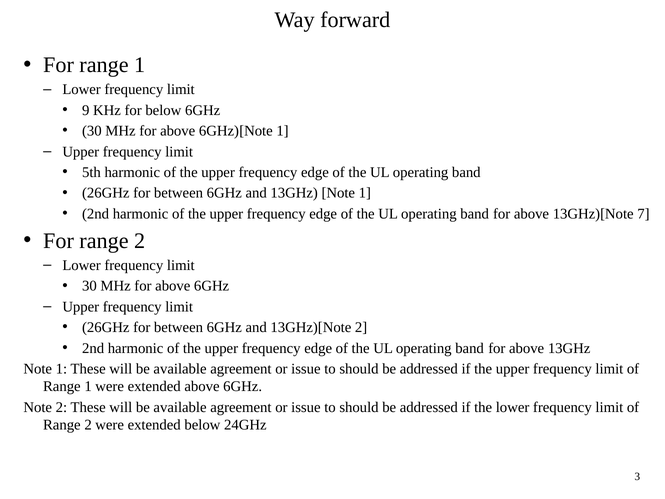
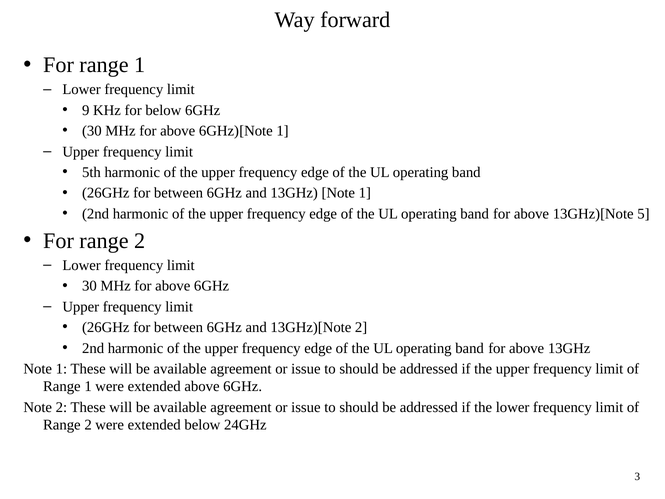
7: 7 -> 5
